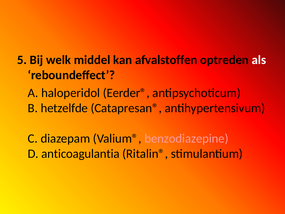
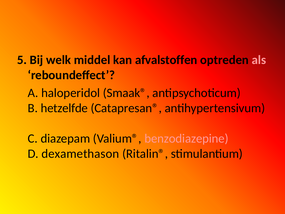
als colour: white -> pink
Eerder®: Eerder® -> Smaak®
anticoagulantia: anticoagulantia -> dexamethason
